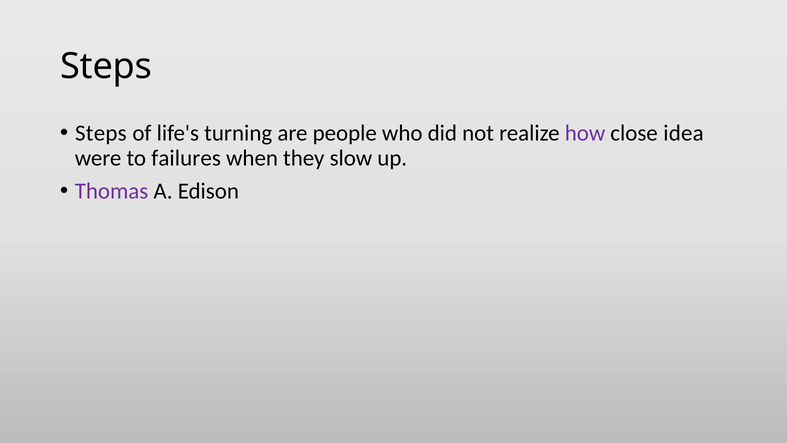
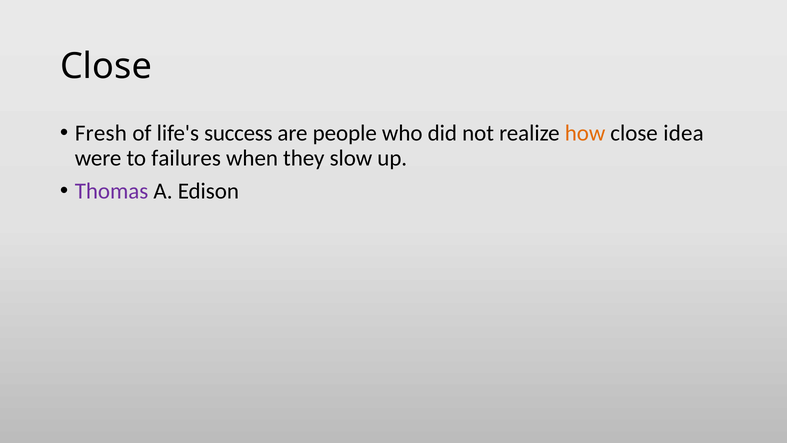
Steps at (106, 66): Steps -> Close
Steps at (101, 133): Steps -> Fresh
turning: turning -> success
how colour: purple -> orange
